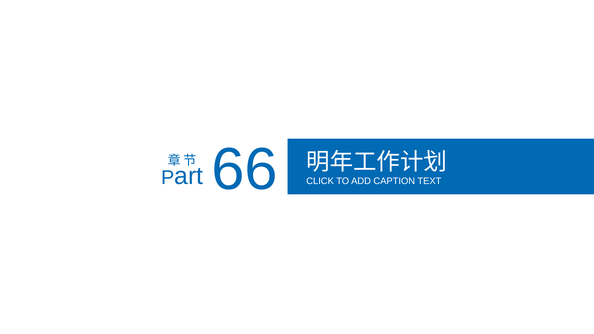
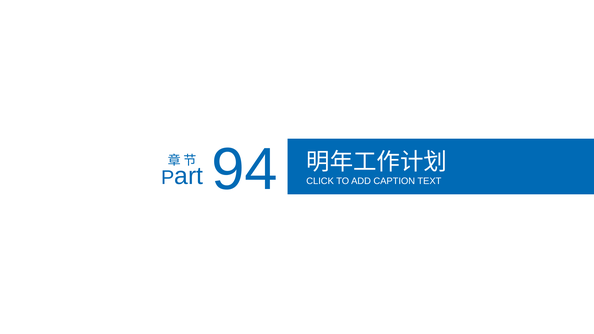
66: 66 -> 94
